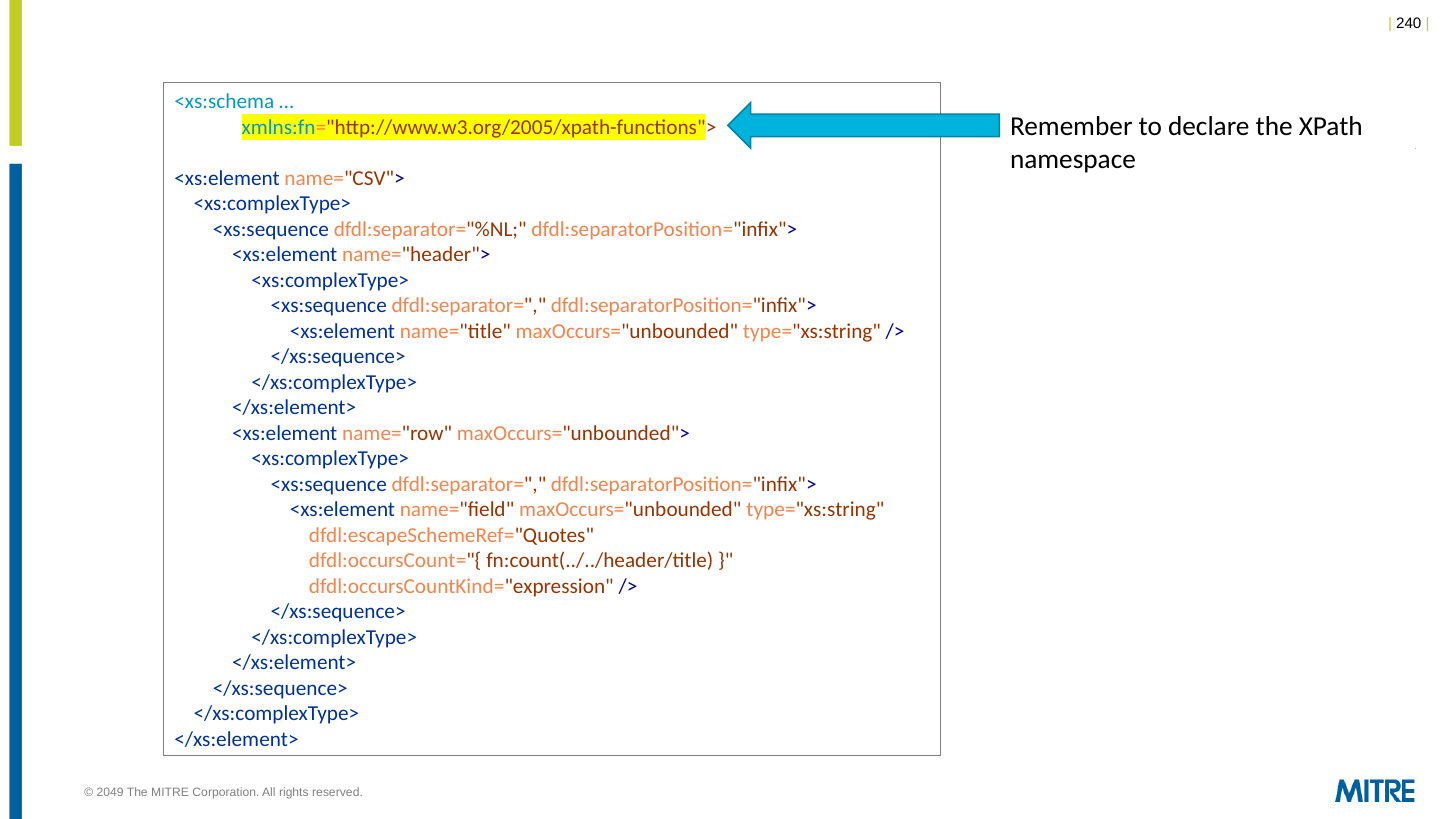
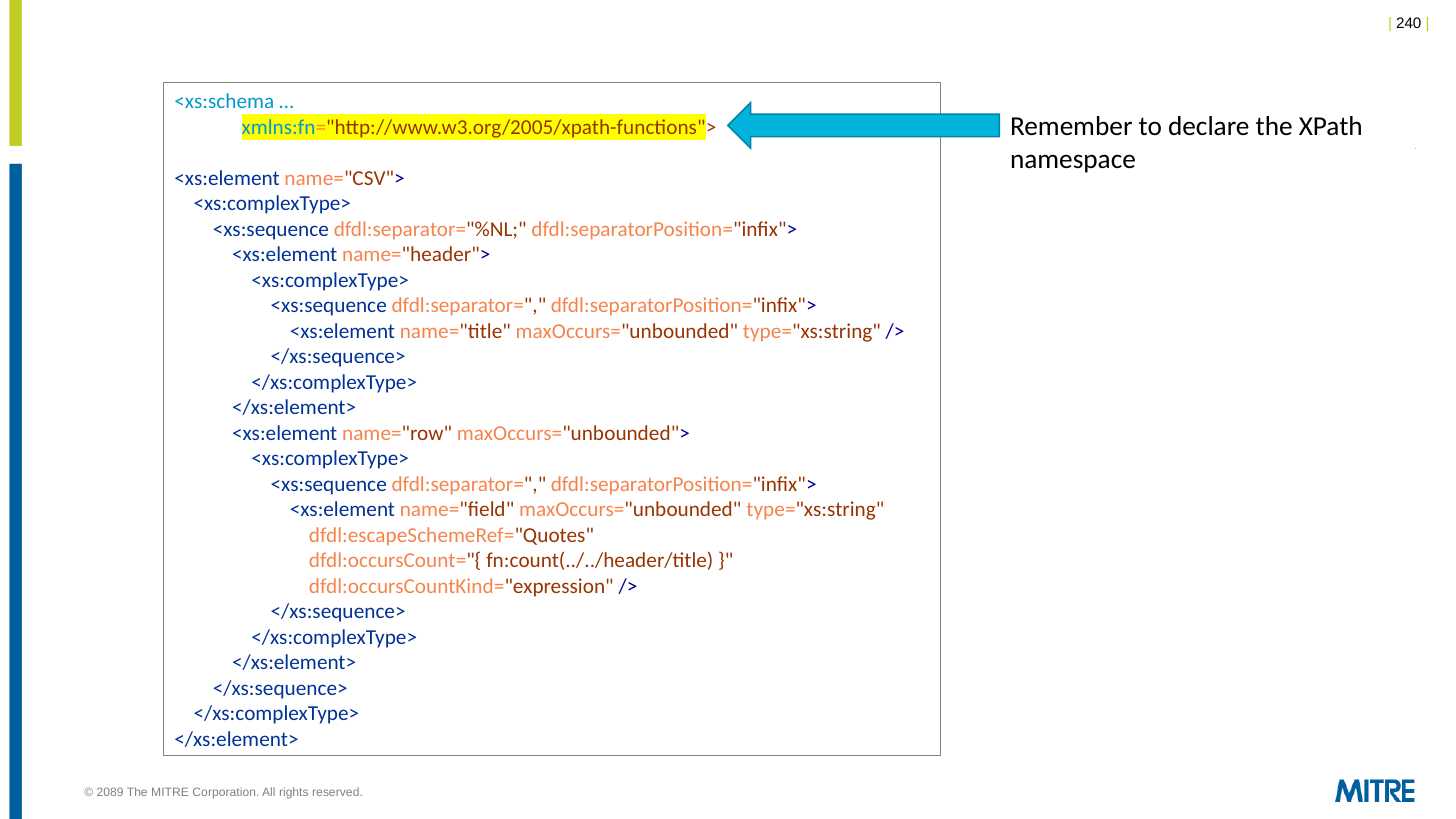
2049: 2049 -> 2089
